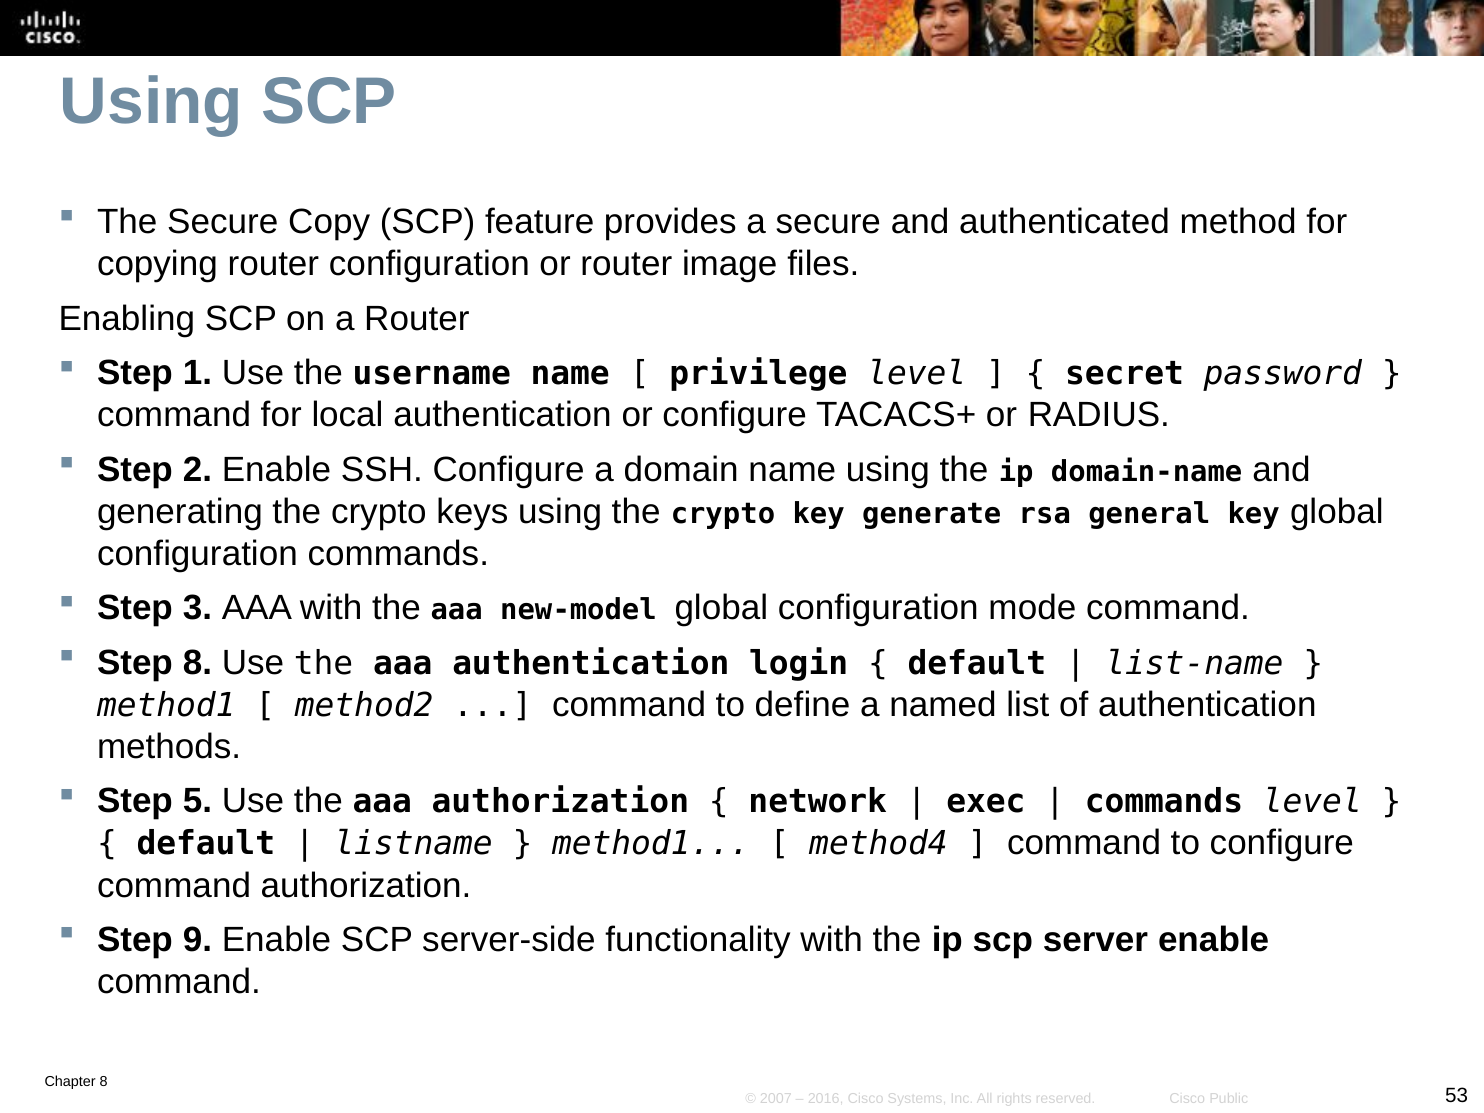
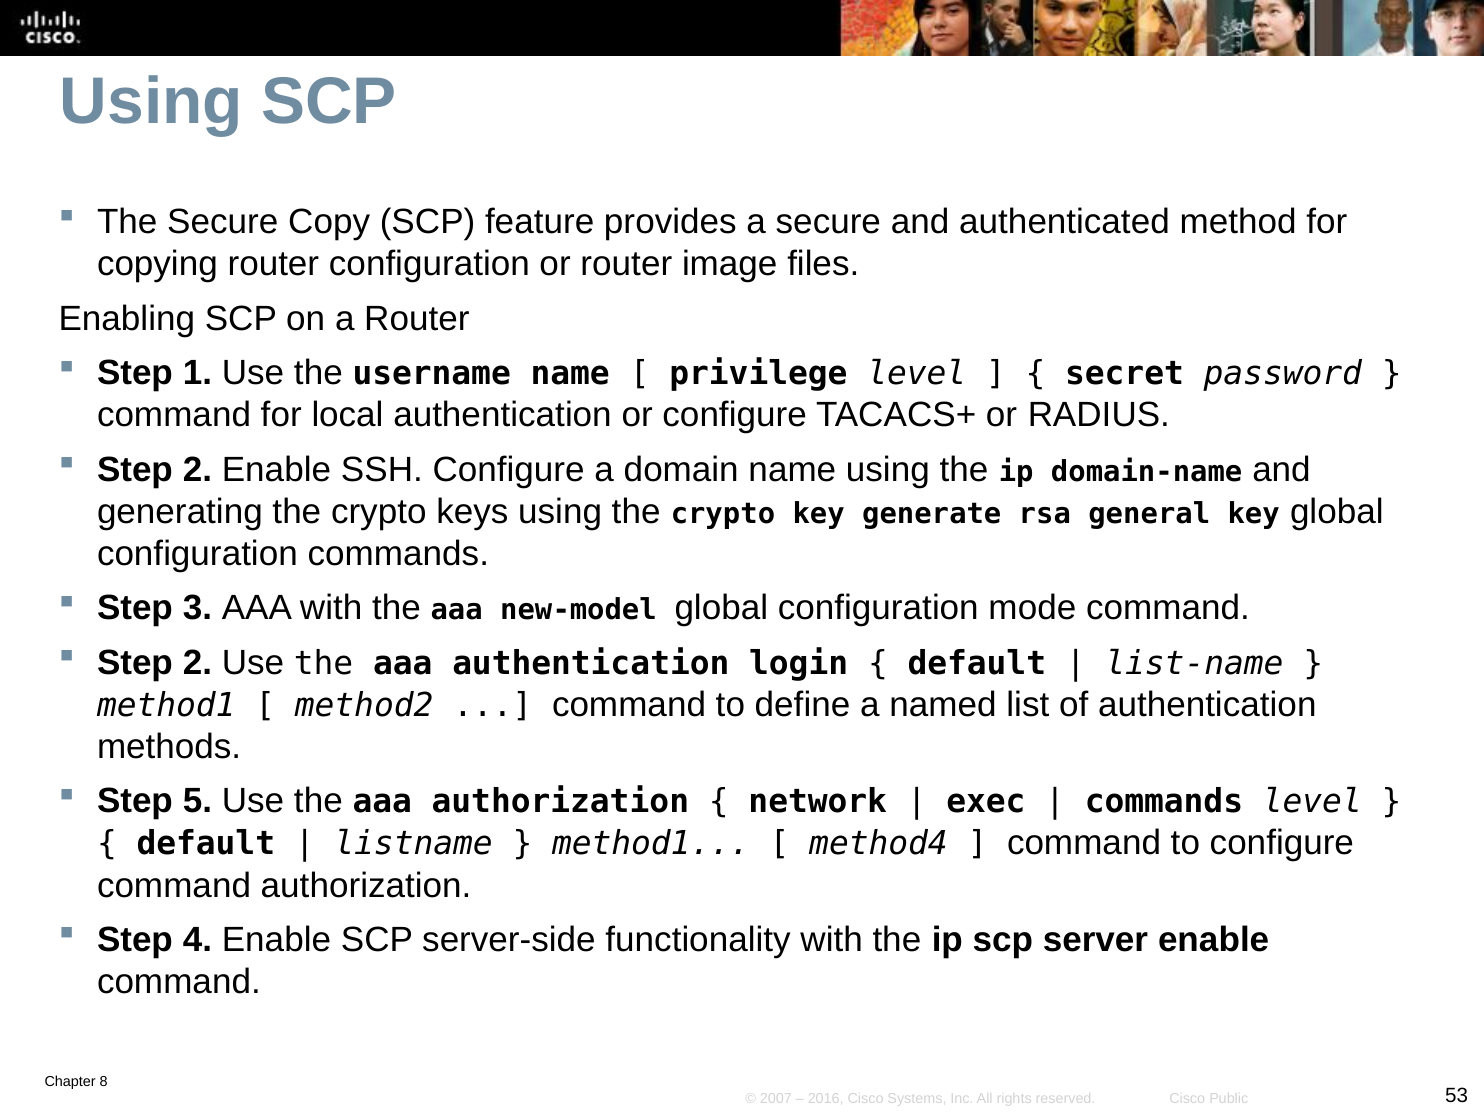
8 at (197, 663): 8 -> 2
9: 9 -> 4
